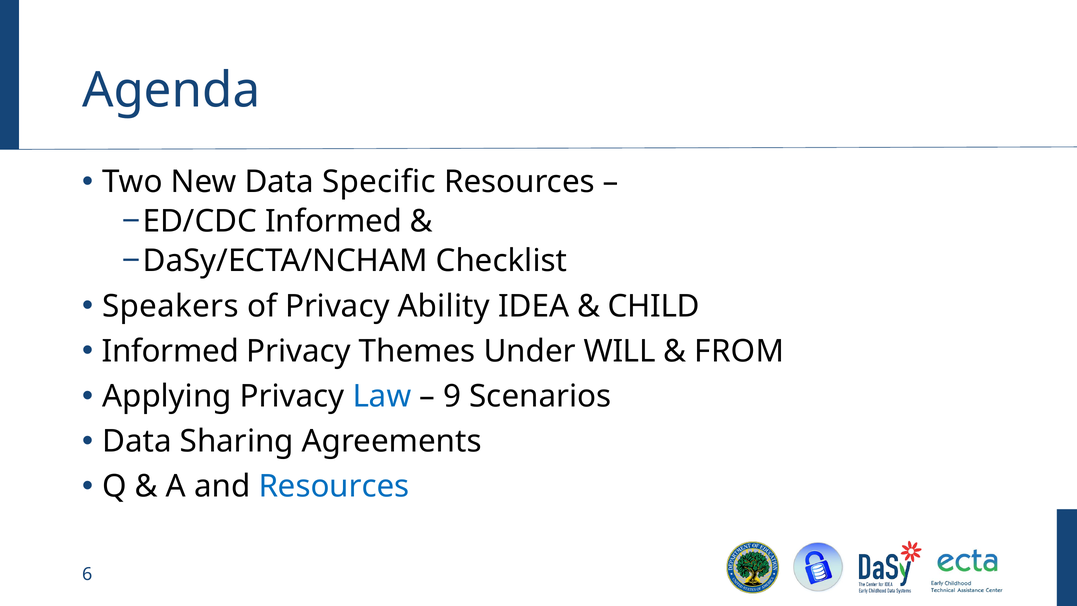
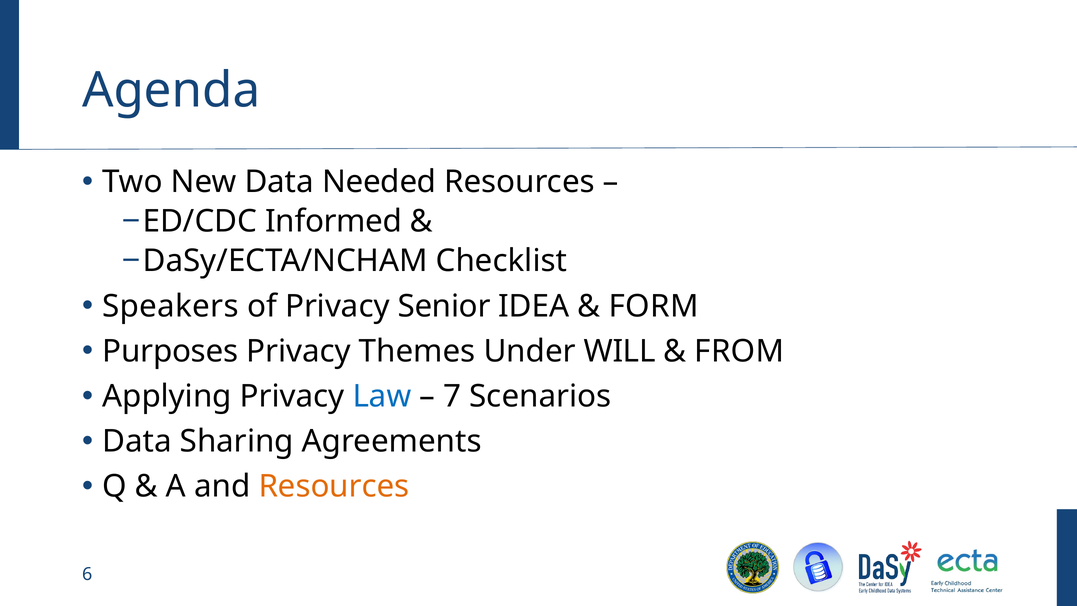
Specific: Specific -> Needed
Ability: Ability -> Senior
CHILD: CHILD -> FORM
Informed at (170, 351): Informed -> Purposes
9: 9 -> 7
Resources at (334, 486) colour: blue -> orange
